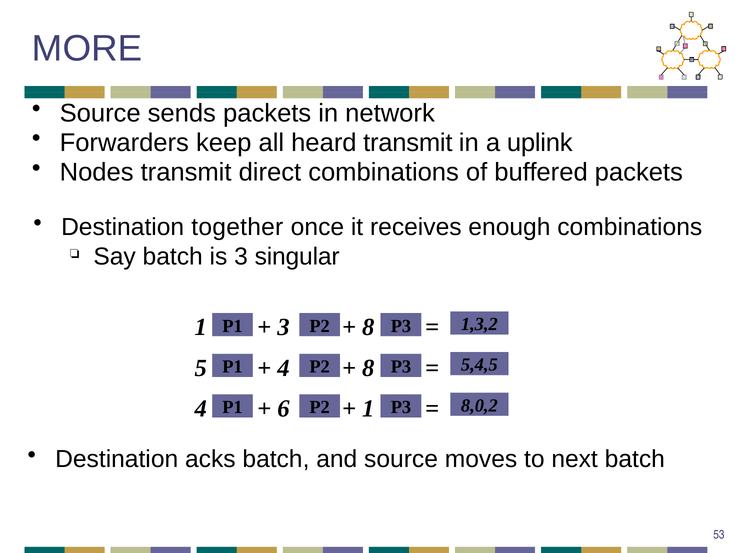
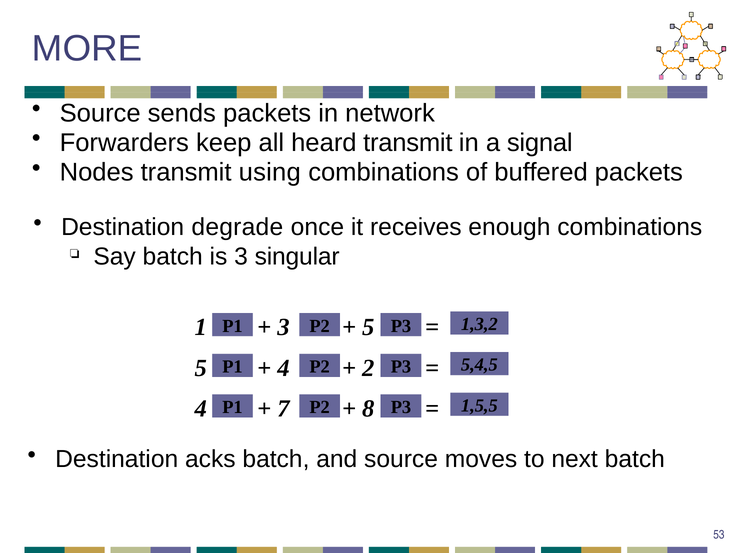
uplink: uplink -> signal
direct: direct -> using
together: together -> degrade
8 at (368, 328): 8 -> 5
8 at (368, 368): 8 -> 2
8,0,2: 8,0,2 -> 1,5,5
6: 6 -> 7
1 at (368, 409): 1 -> 8
